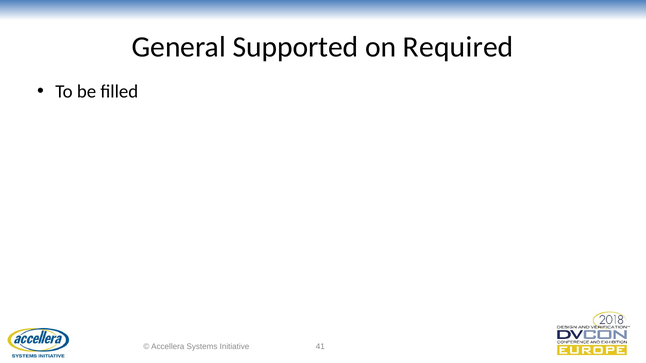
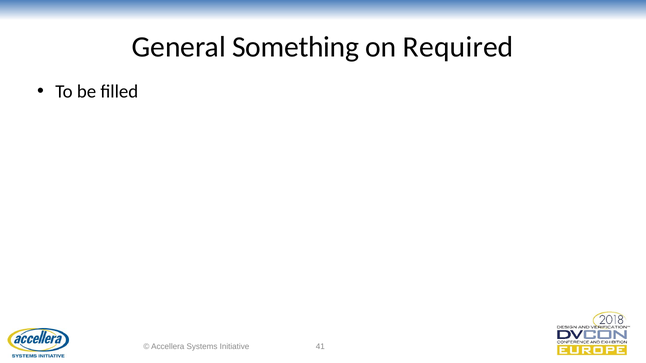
Supported: Supported -> Something
